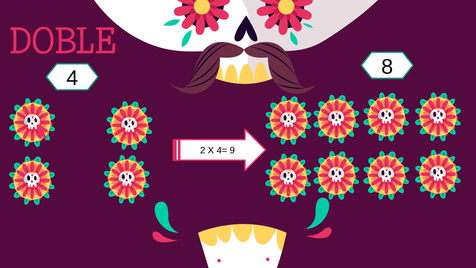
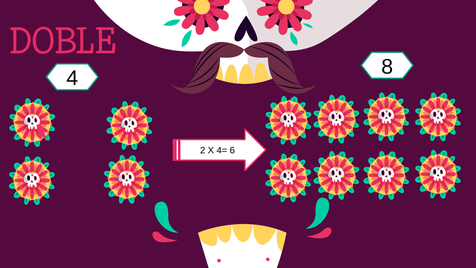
9: 9 -> 6
